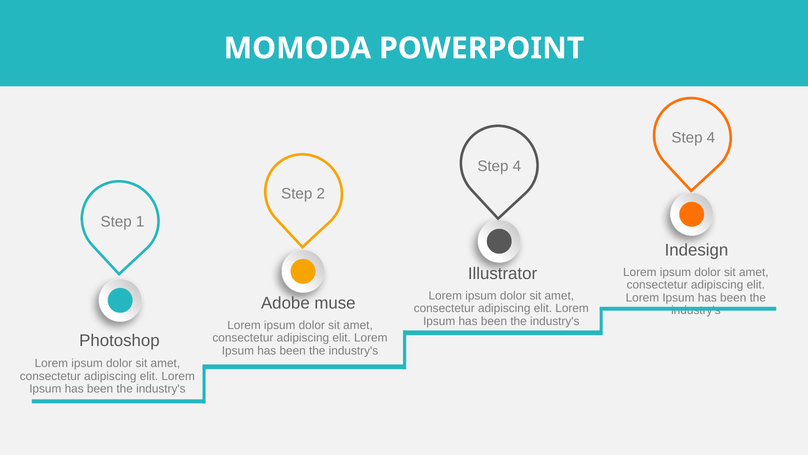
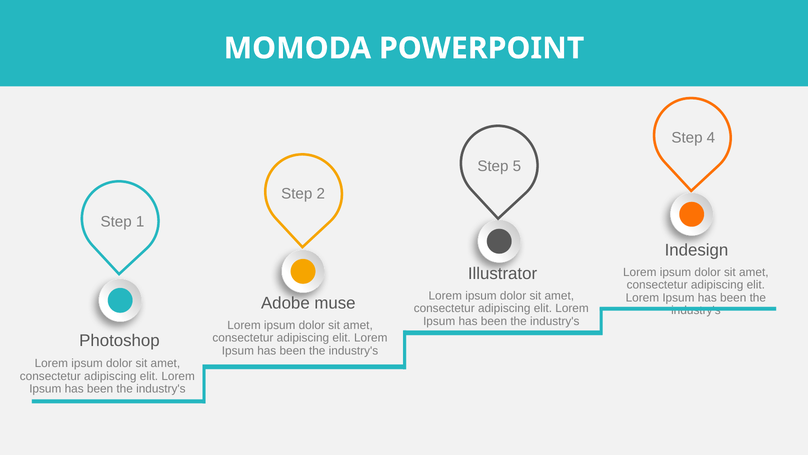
4 at (517, 166): 4 -> 5
